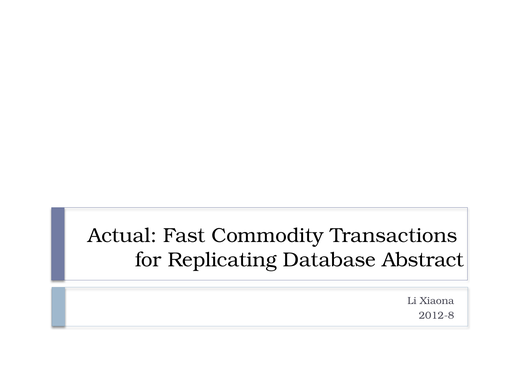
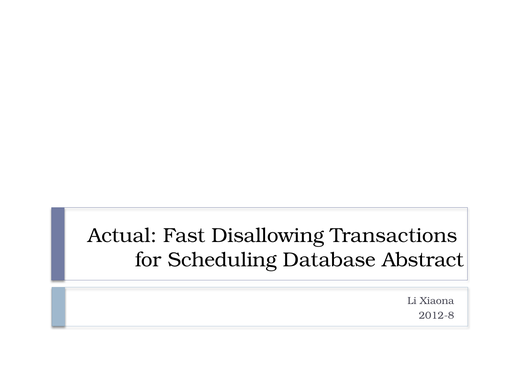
Commodity: Commodity -> Disallowing
Replicating: Replicating -> Scheduling
